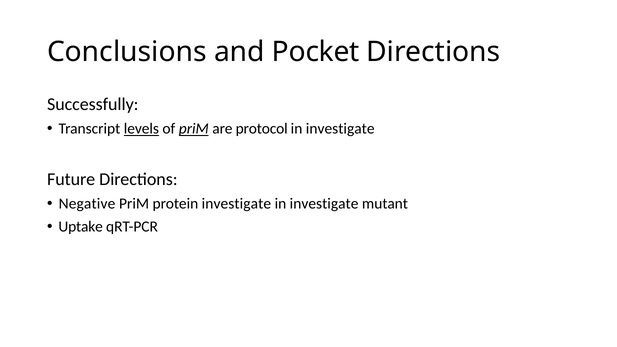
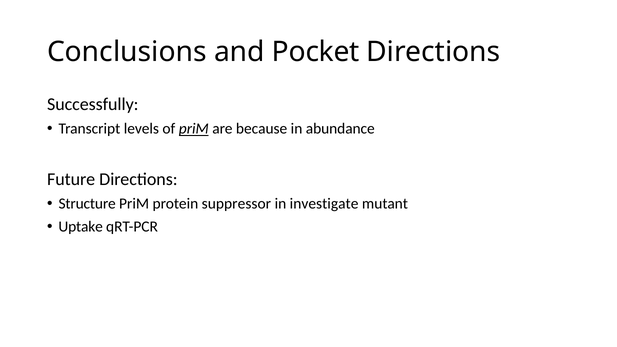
levels underline: present -> none
protocol: protocol -> because
investigate at (340, 129): investigate -> abundance
Negative: Negative -> Structure
protein investigate: investigate -> suppressor
